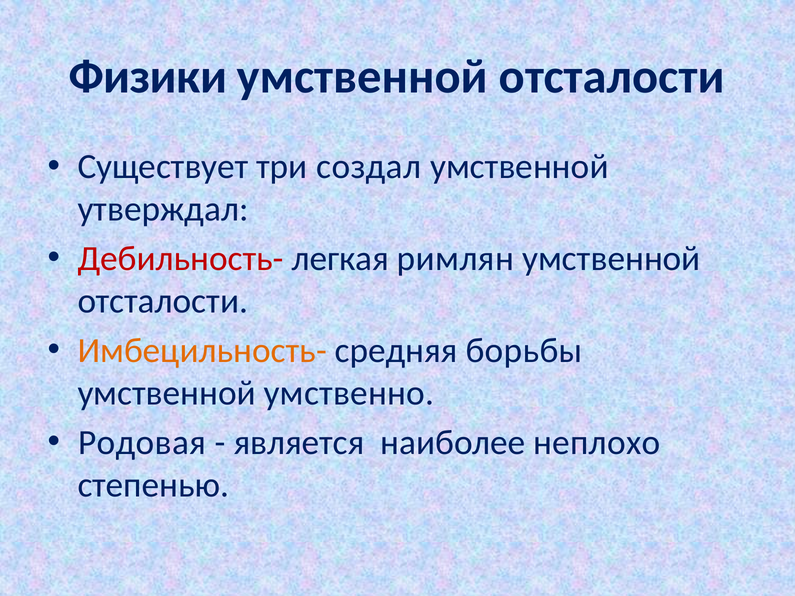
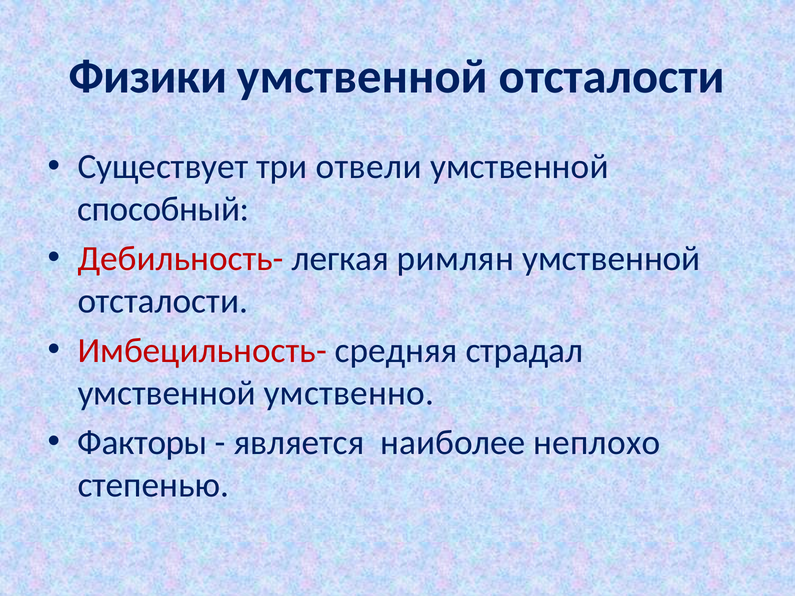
создал: создал -> отвели
утверждал: утверждал -> способный
Имбецильность- colour: orange -> red
борьбы: борьбы -> страдал
Родовая: Родовая -> Факторы
